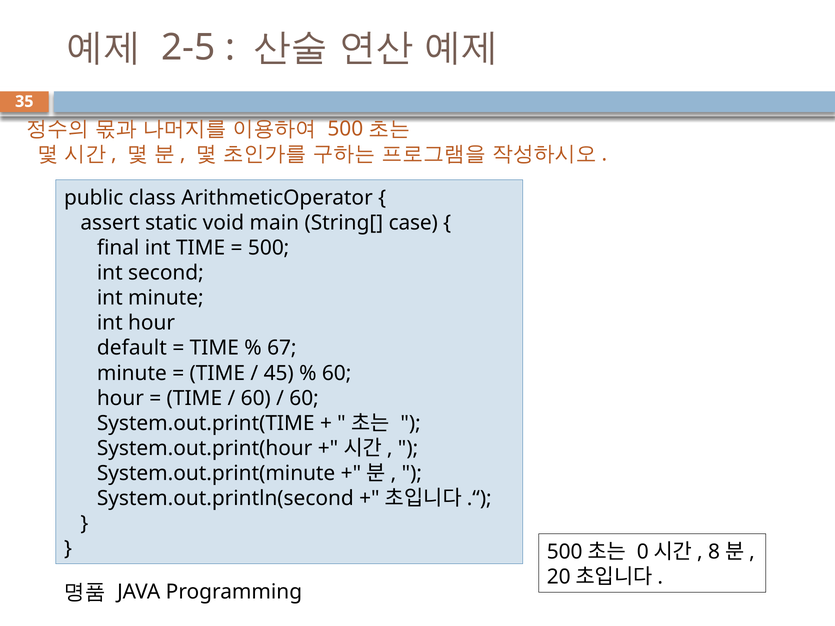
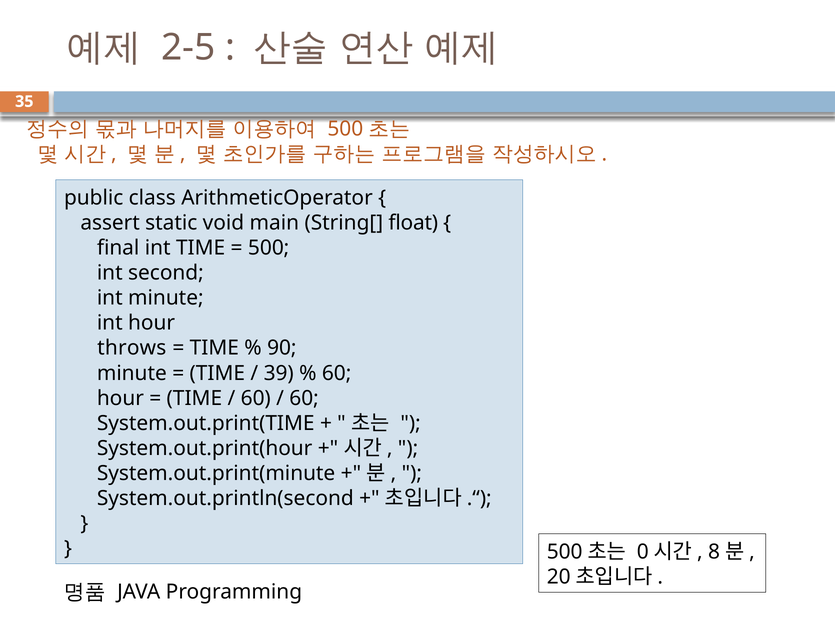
case: case -> float
default: default -> throws
67: 67 -> 90
45: 45 -> 39
